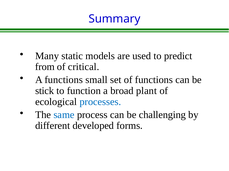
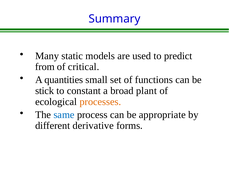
A functions: functions -> quantities
function: function -> constant
processes colour: blue -> orange
challenging: challenging -> appropriate
developed: developed -> derivative
